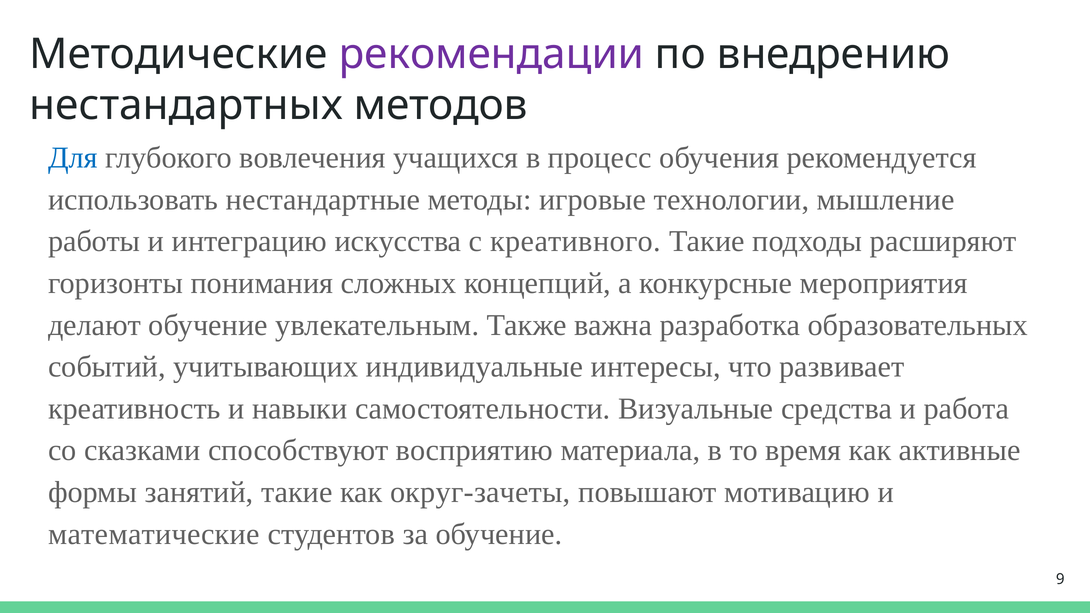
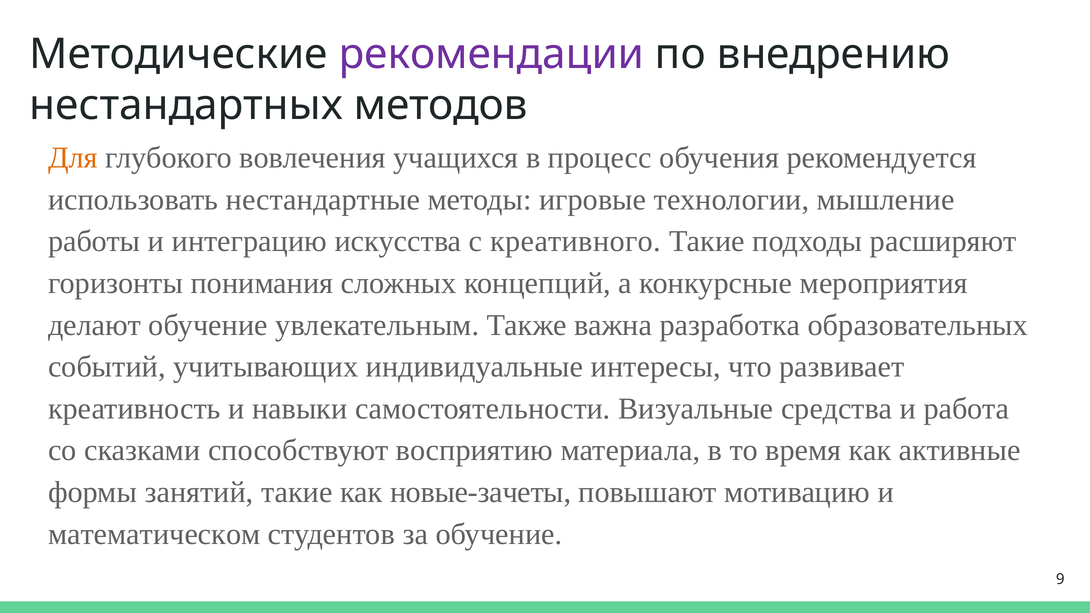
Для colour: blue -> orange
округ-зачеты: округ-зачеты -> новые-зачеты
математические: математические -> математическом
